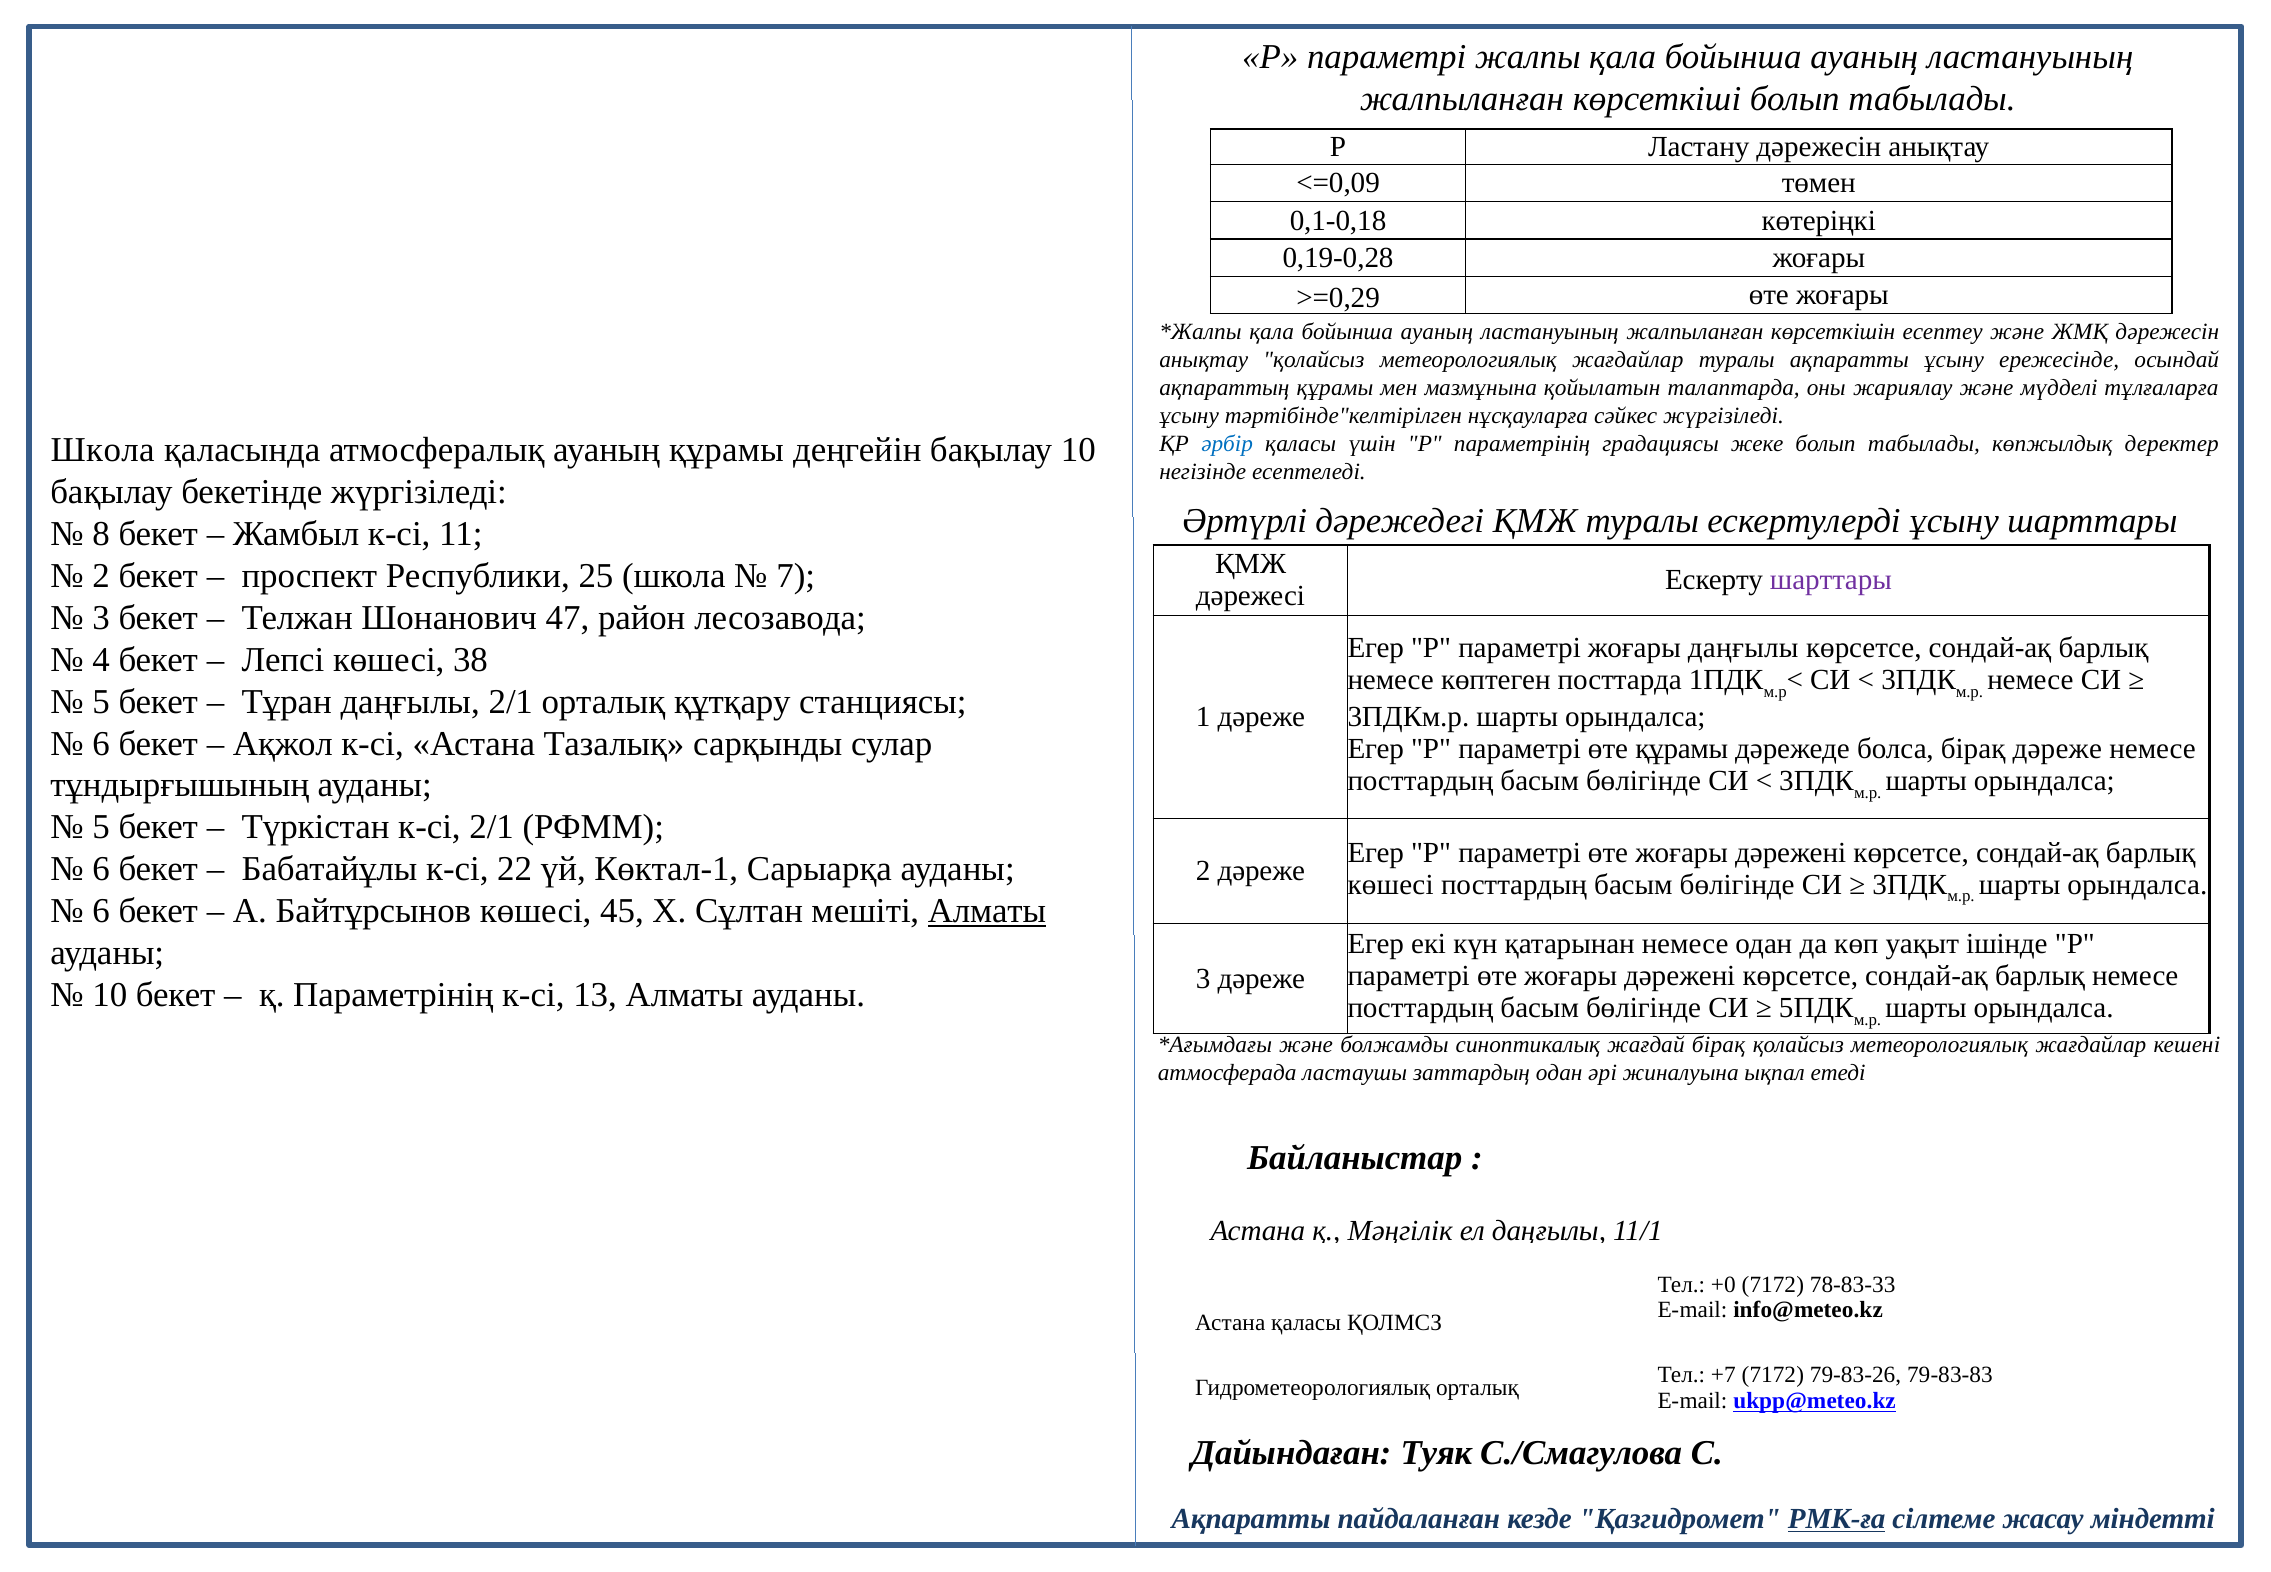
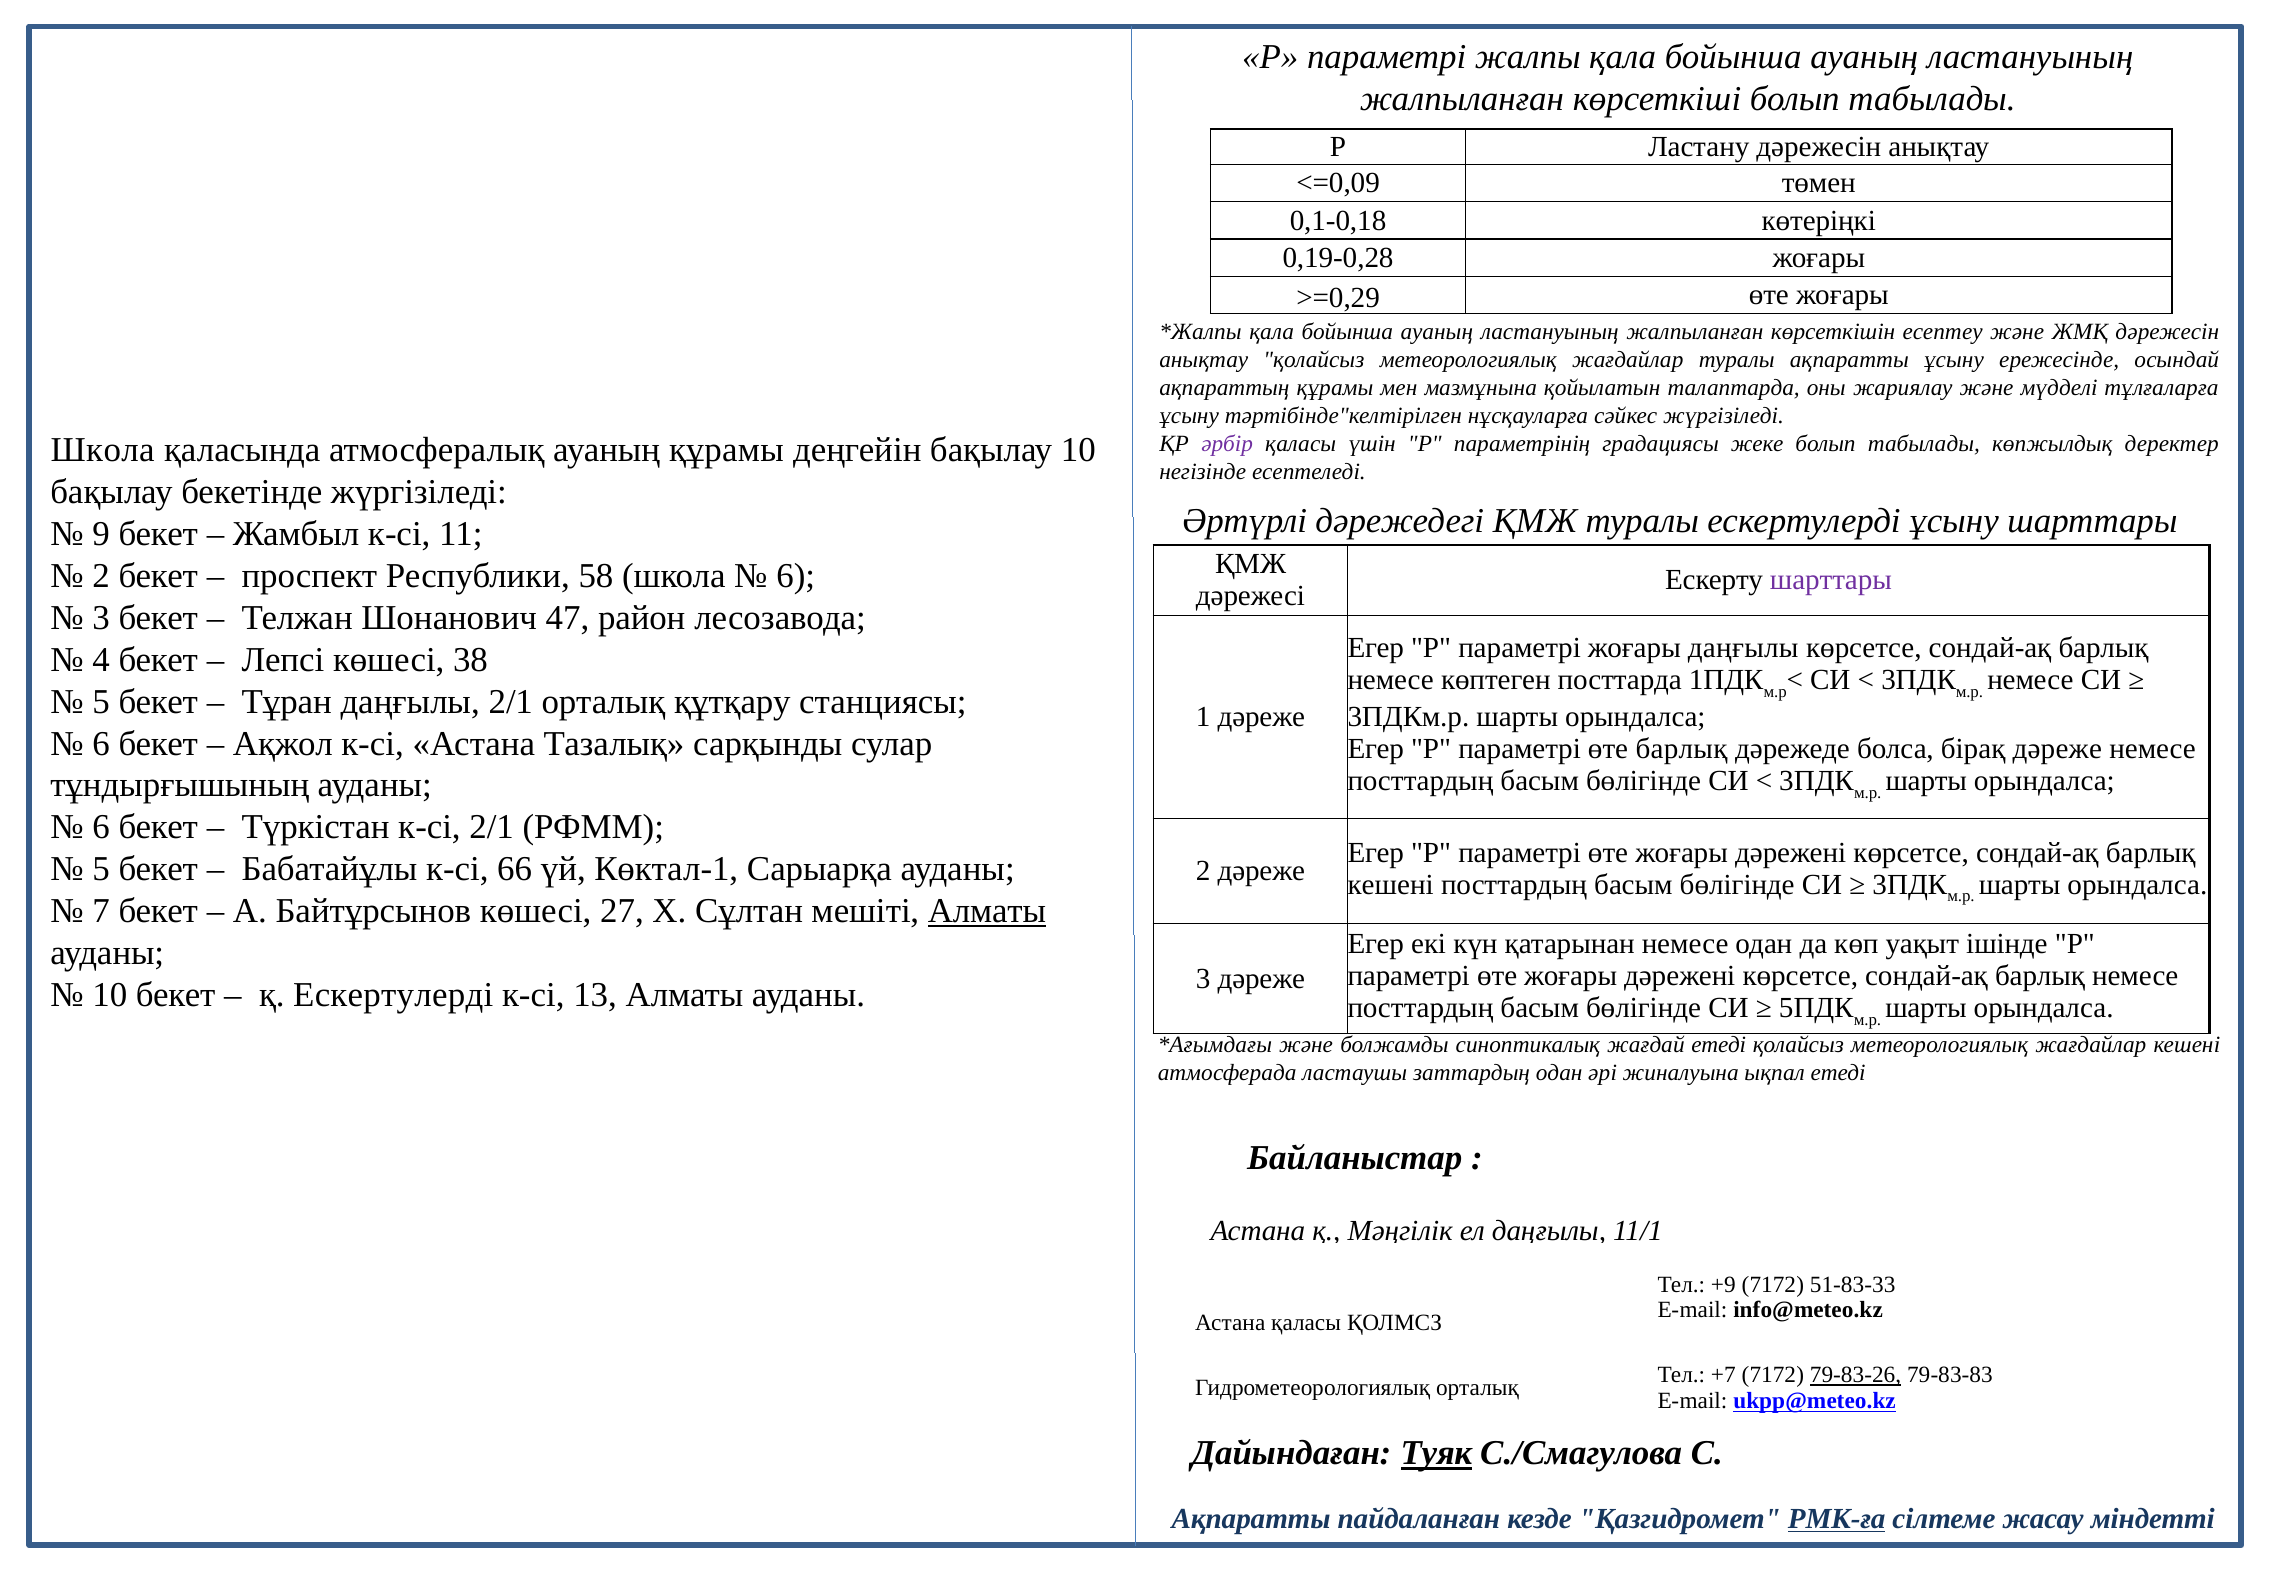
әрбір colour: blue -> purple
8: 8 -> 9
25: 25 -> 58
7 at (796, 576): 7 -> 6
өте құрамы: құрамы -> барлық
5 at (101, 827): 5 -> 6
6 at (101, 869): 6 -> 5
22: 22 -> 66
көшесі at (1391, 885): көшесі -> кешені
6 at (101, 911): 6 -> 7
45: 45 -> 27
қ Параметрінің: Параметрінің -> Ескертулерді
жағдай бірақ: бірақ -> етеді
+0: +0 -> +9
78-83-33: 78-83-33 -> 51-83-33
79-83-26 underline: none -> present
Туяк underline: none -> present
